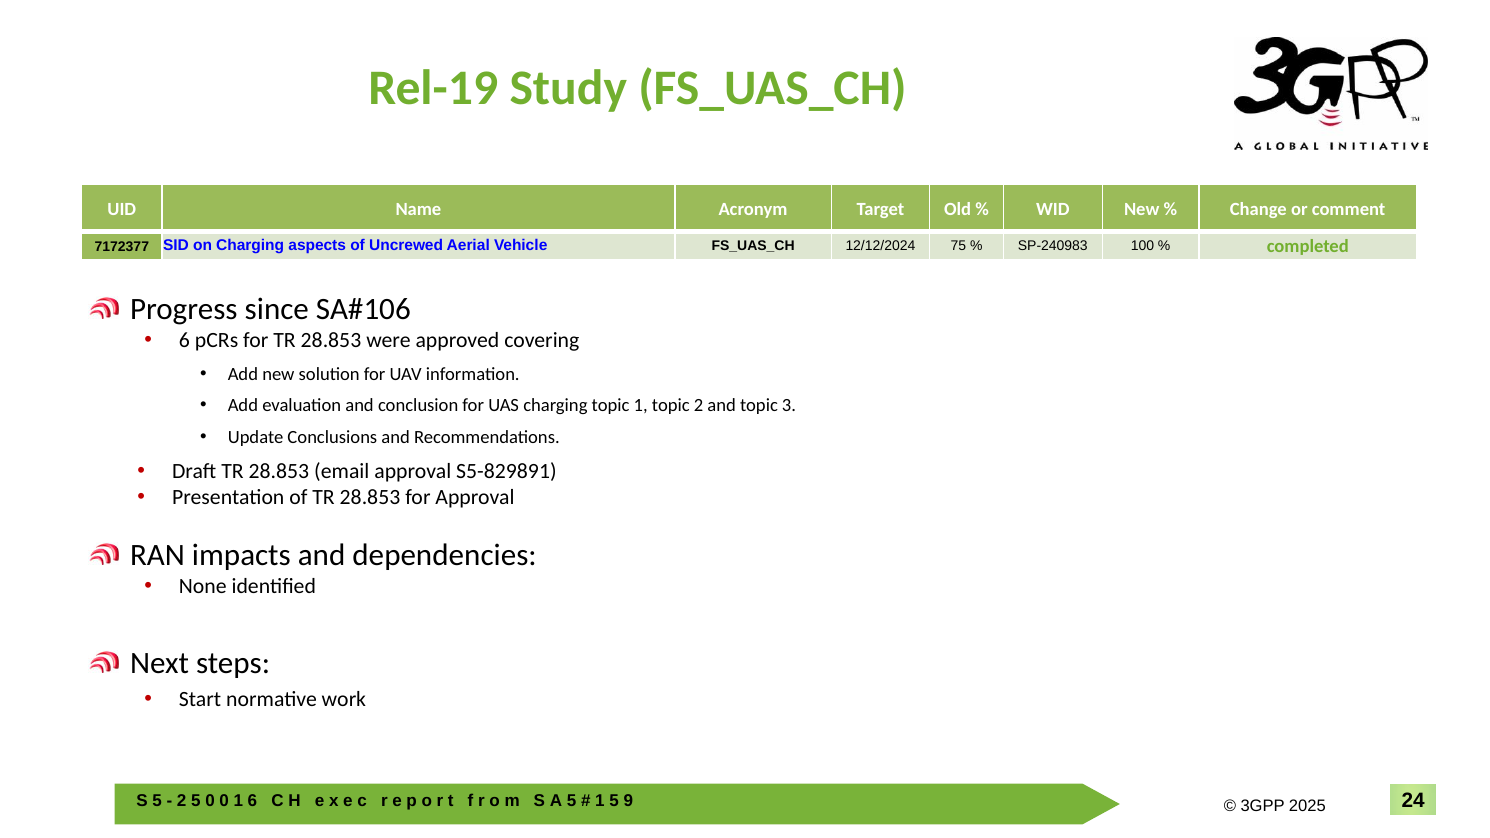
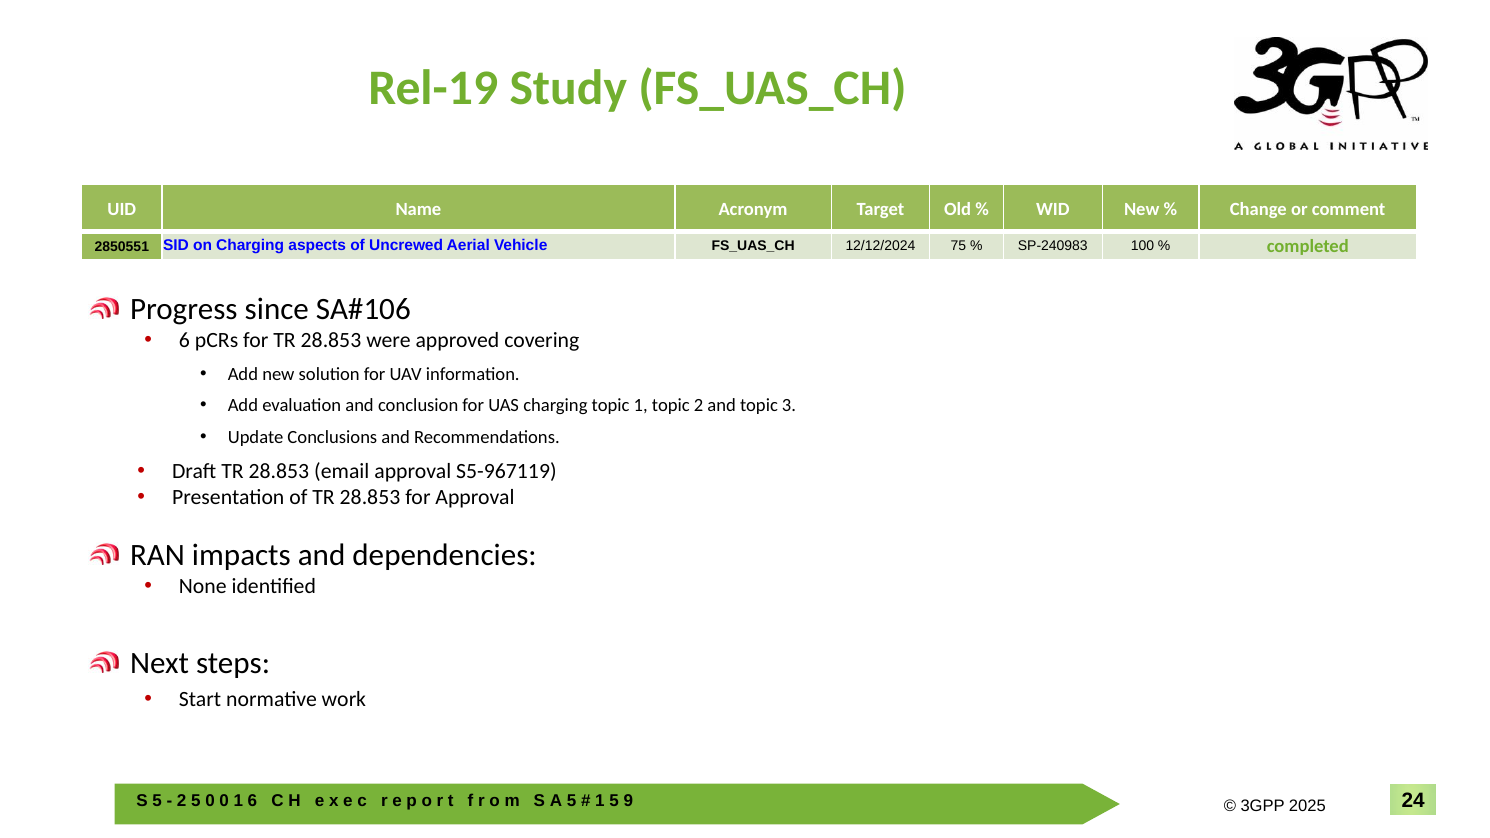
7172377: 7172377 -> 2850551
S5-829891: S5-829891 -> S5-967119
